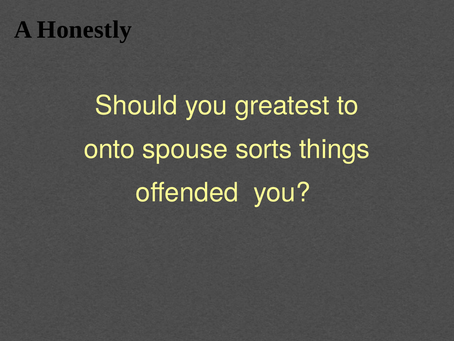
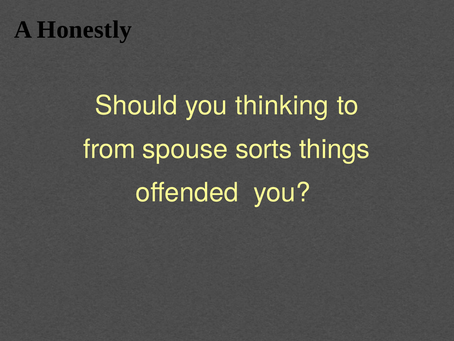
greatest: greatest -> thinking
onto: onto -> from
